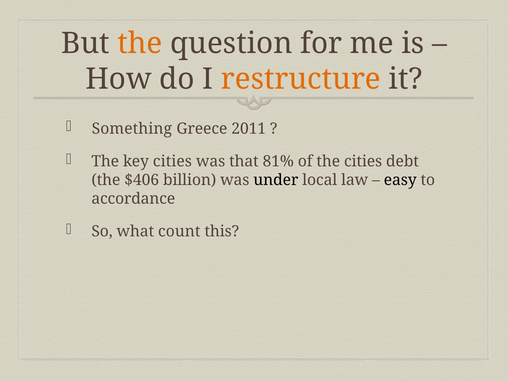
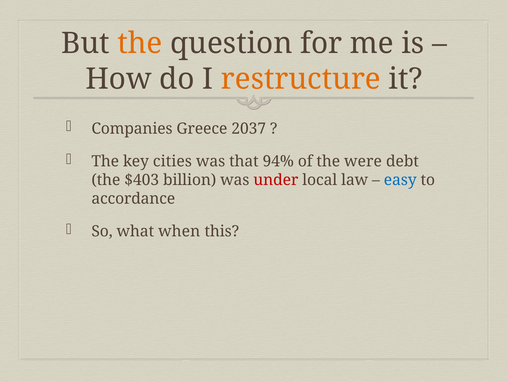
Something: Something -> Companies
2011: 2011 -> 2037
81%: 81% -> 94%
the cities: cities -> were
$406: $406 -> $403
under colour: black -> red
easy colour: black -> blue
count: count -> when
